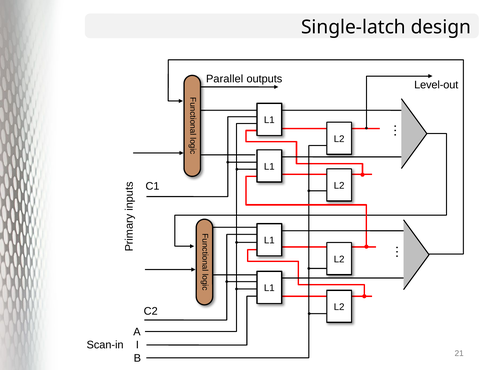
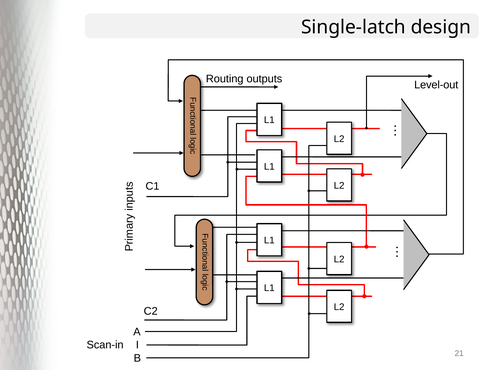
Parallel: Parallel -> Routing
